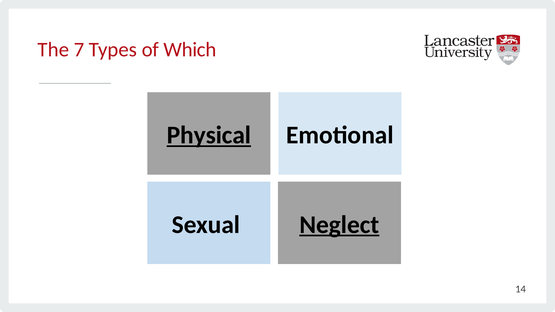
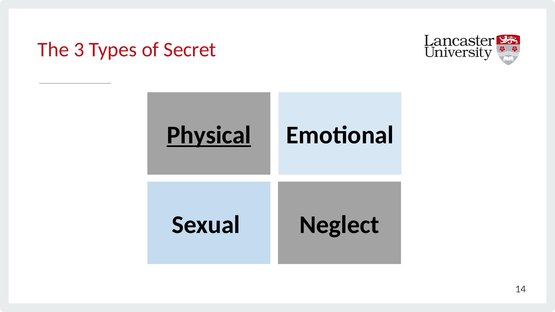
7: 7 -> 3
Which: Which -> Secret
Neglect underline: present -> none
